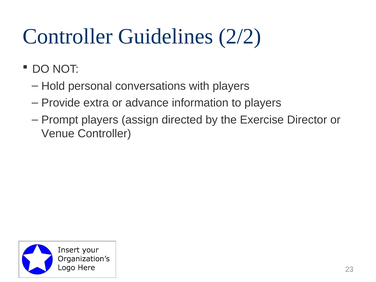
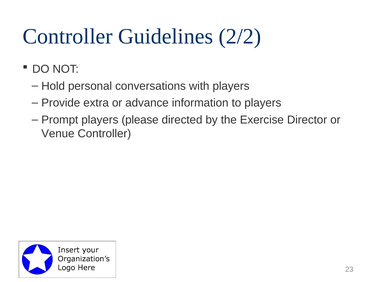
assign: assign -> please
